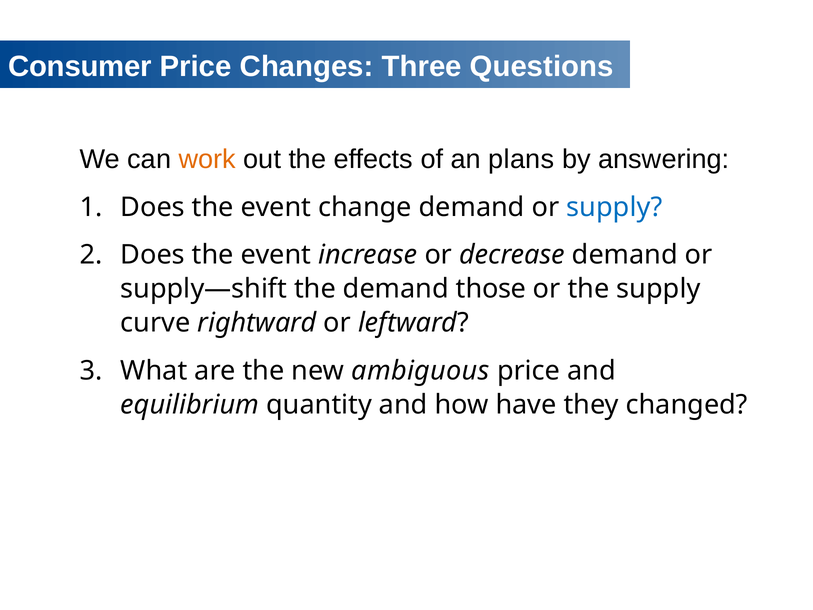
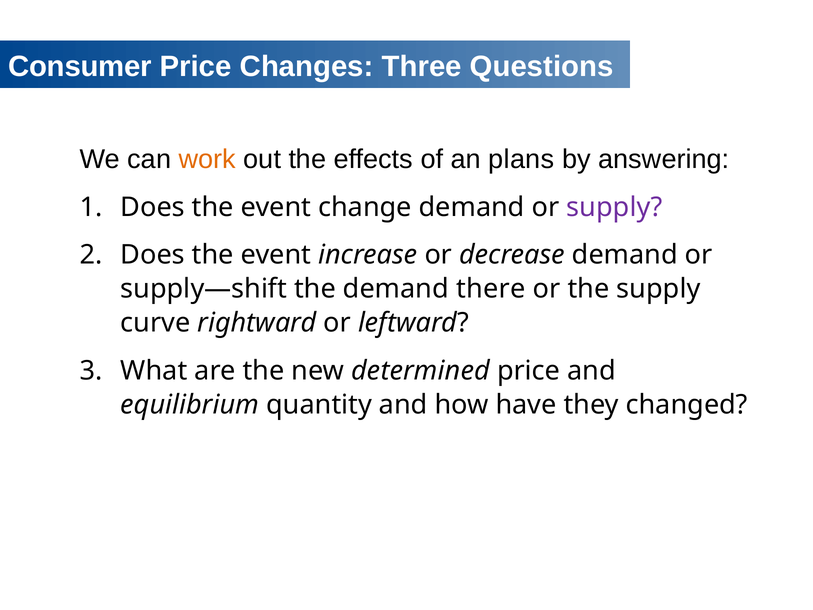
supply at (614, 207) colour: blue -> purple
those: those -> there
ambiguous: ambiguous -> determined
